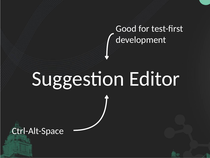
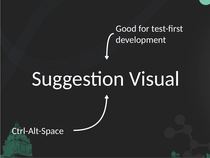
Editor: Editor -> Visual
